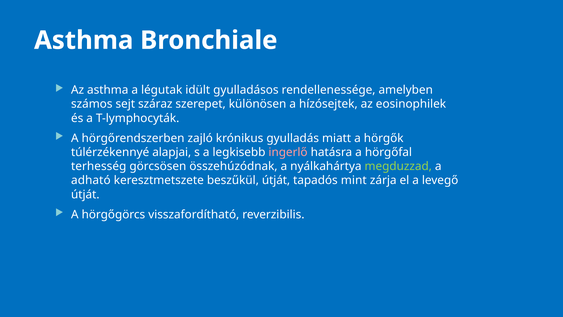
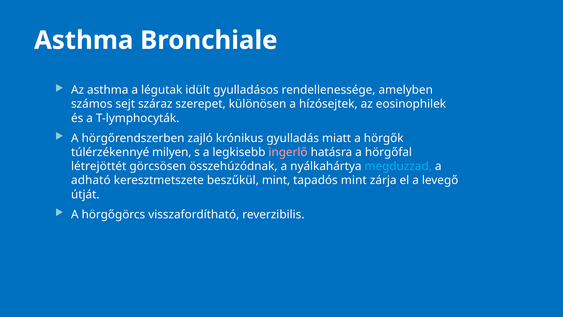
alapjai: alapjai -> milyen
terhesség: terhesség -> létrejöttét
megduzzad colour: light green -> light blue
beszűkül útját: útját -> mint
